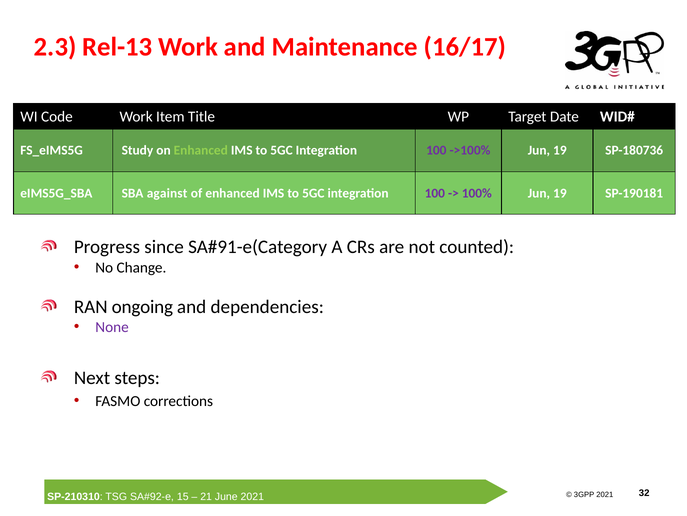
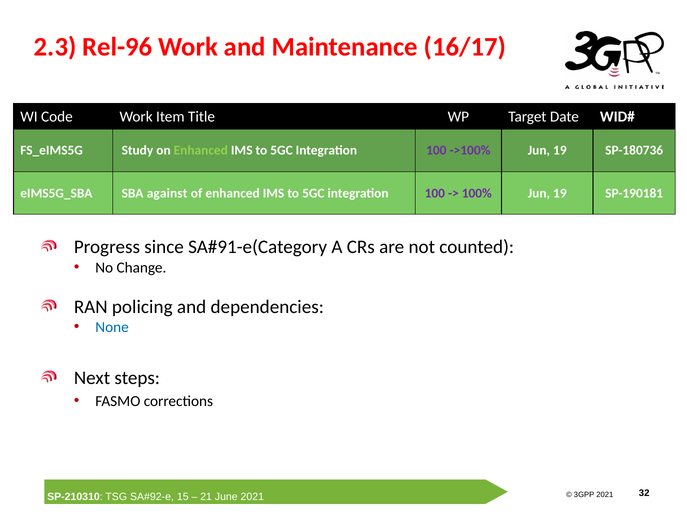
Rel-13: Rel-13 -> Rel-96
ongoing: ongoing -> policing
None colour: purple -> blue
